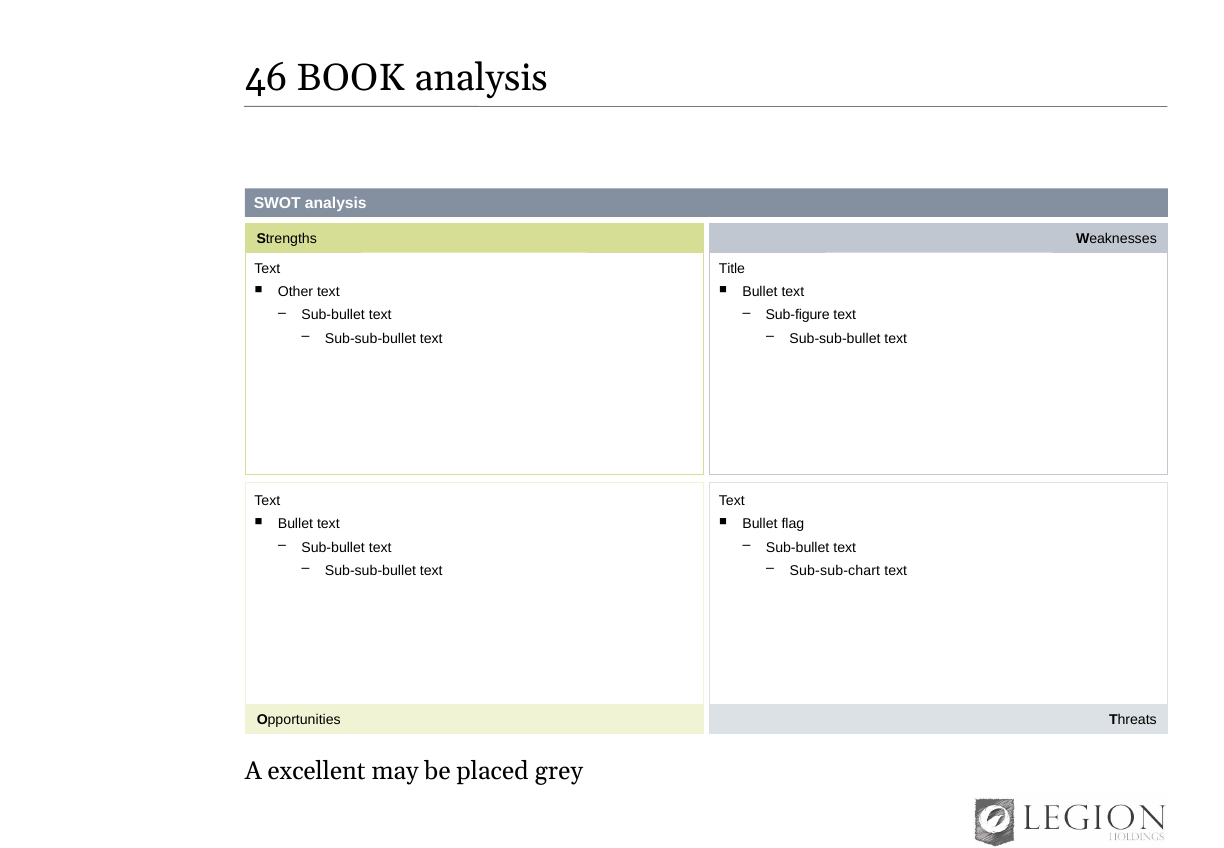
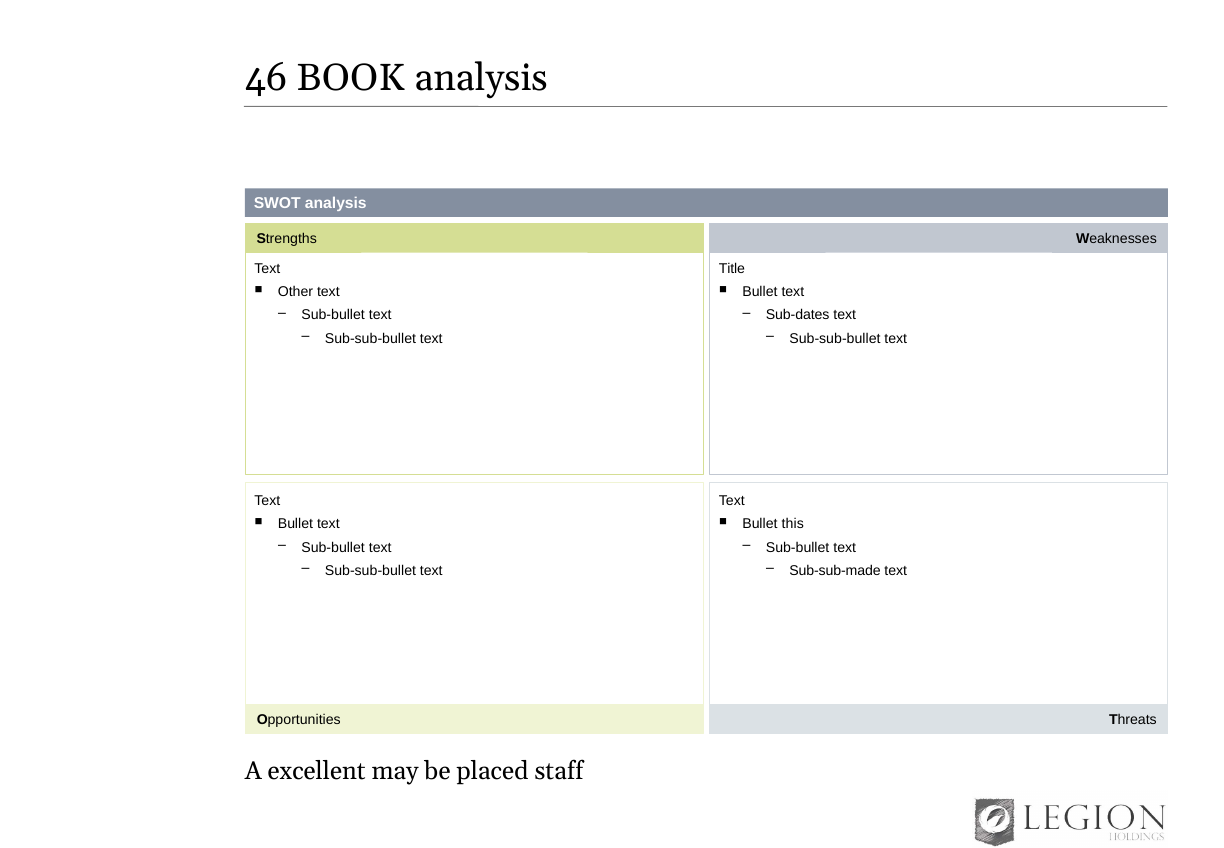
Sub-figure: Sub-figure -> Sub-dates
flag: flag -> this
Sub-sub-chart: Sub-sub-chart -> Sub-sub-made
grey: grey -> staff
